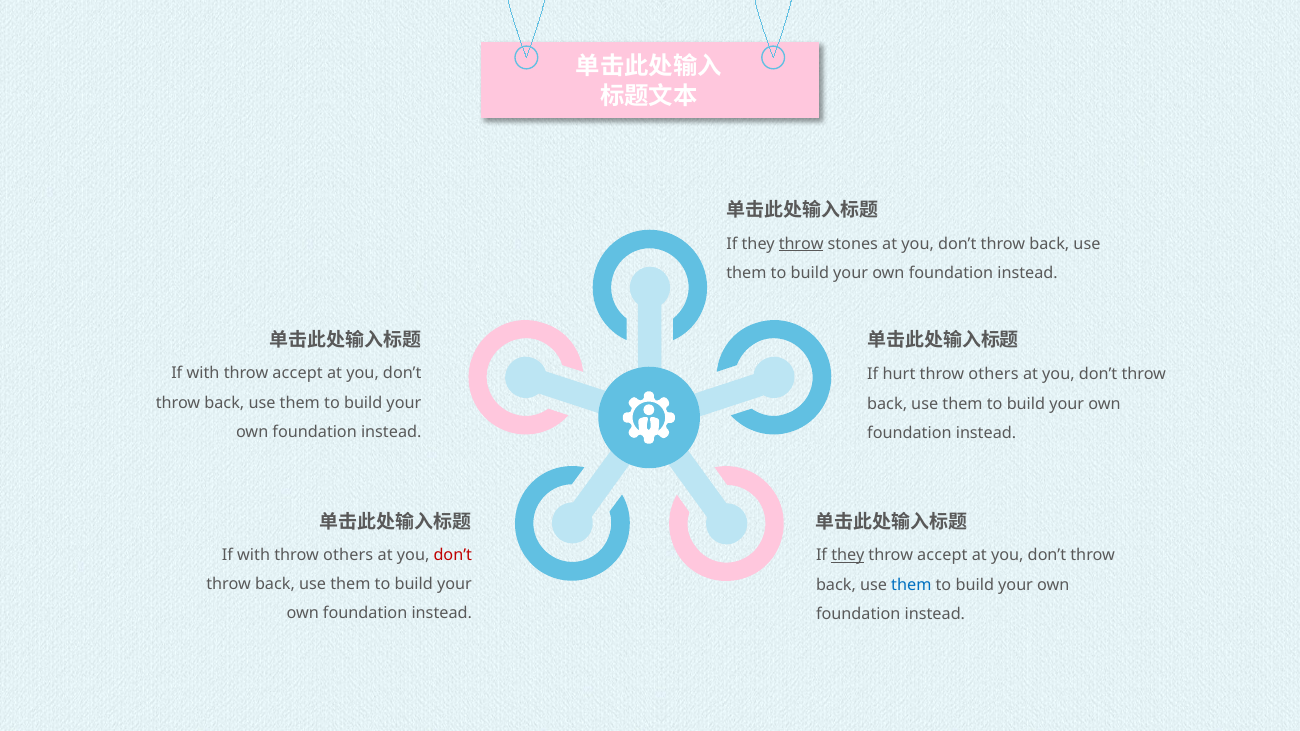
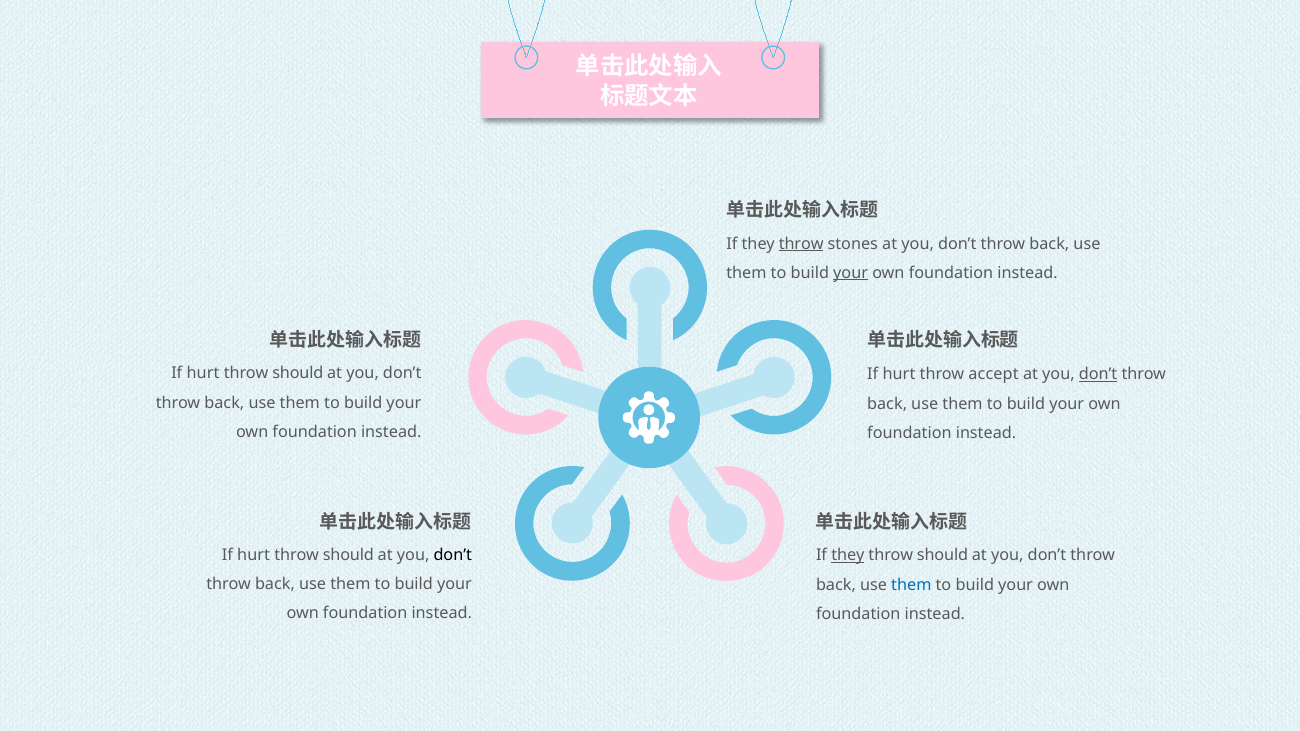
your at (851, 273) underline: none -> present
with at (203, 374): with -> hurt
accept at (298, 374): accept -> should
others at (994, 375): others -> accept
don’t at (1098, 375) underline: none -> present
with at (254, 555): with -> hurt
others at (348, 555): others -> should
don’t at (453, 555) colour: red -> black
accept at (942, 556): accept -> should
